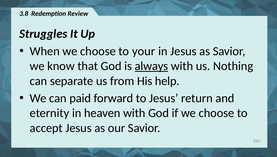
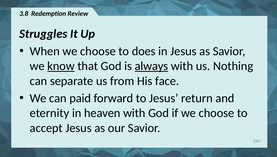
your: your -> does
know underline: none -> present
help: help -> face
